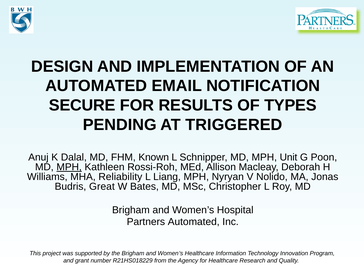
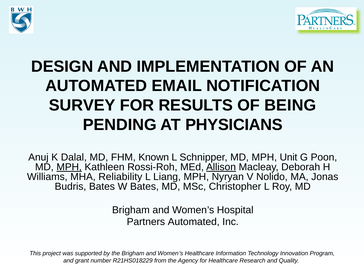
SECURE: SECURE -> SURVEY
TYPES: TYPES -> BEING
TRIGGERED: TRIGGERED -> PHYSICIANS
Allison underline: none -> present
Budris Great: Great -> Bates
